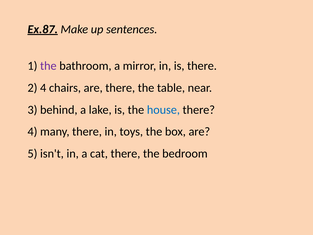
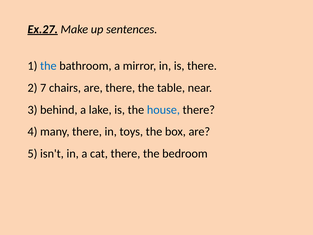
Ex.87: Ex.87 -> Ex.27
the at (48, 66) colour: purple -> blue
2 4: 4 -> 7
